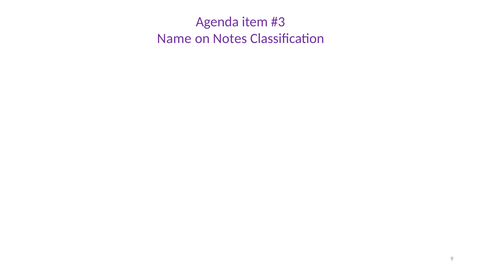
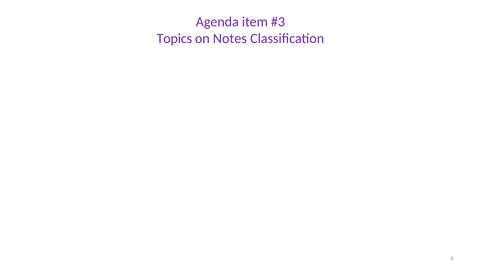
Name: Name -> Topics
